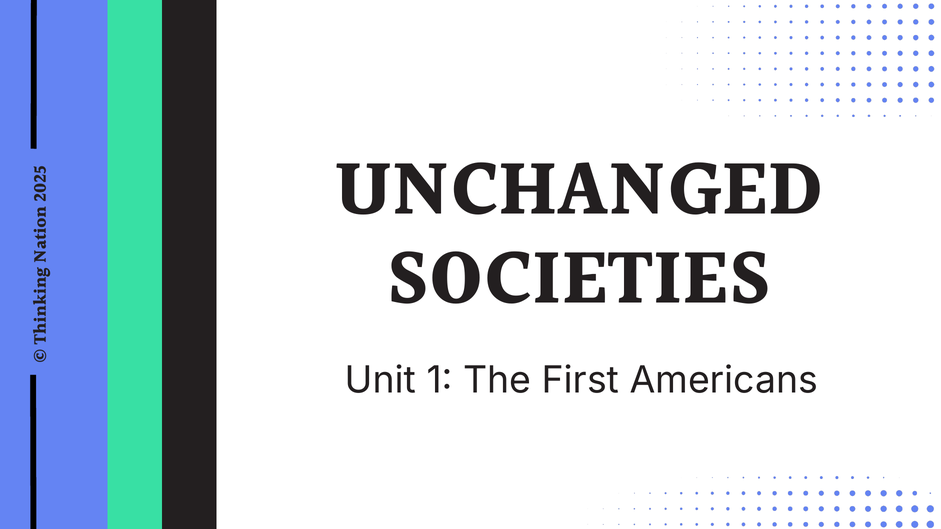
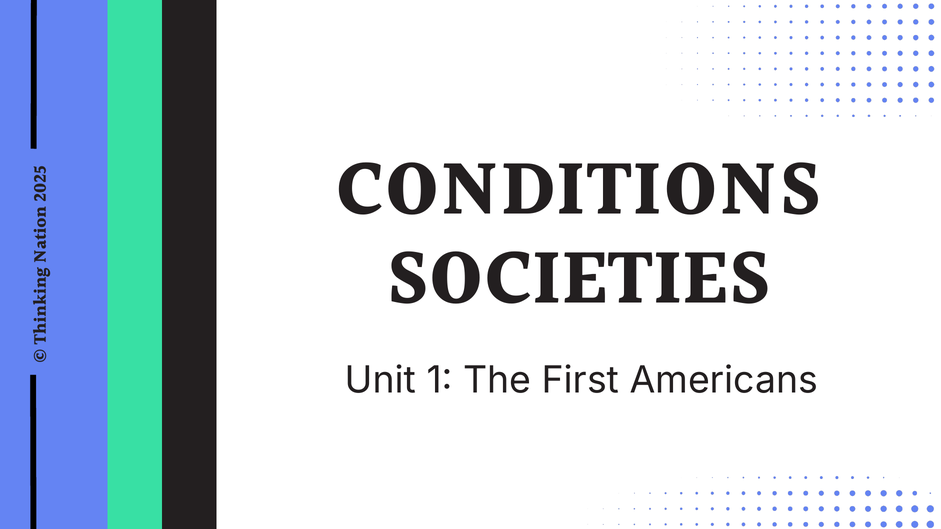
UNCHANGED: UNCHANGED -> CONDITIONS
